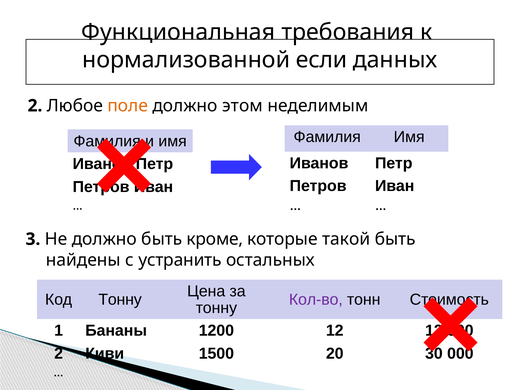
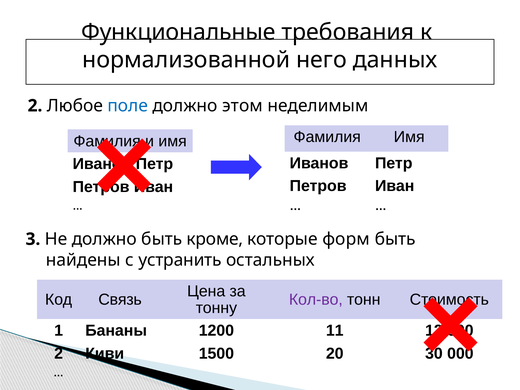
Функциональная: Функциональная -> Функциональные
если: если -> него
поле colour: orange -> blue
такой: такой -> форм
Код Тонну: Тонну -> Связь
1200 12: 12 -> 11
